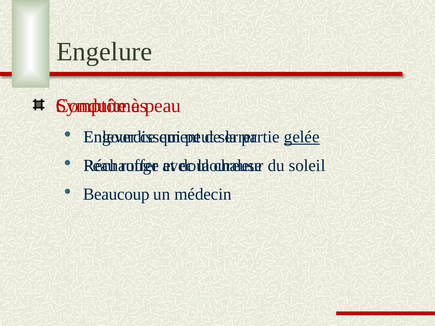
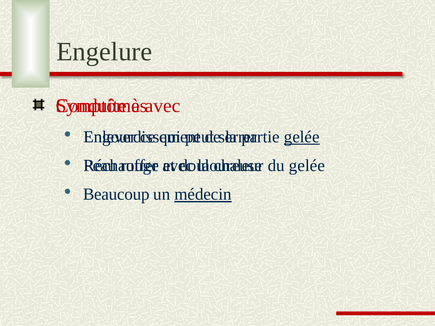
peau at (163, 106): peau -> avec
du soleil: soleil -> gelée
médecin underline: none -> present
